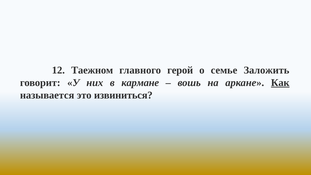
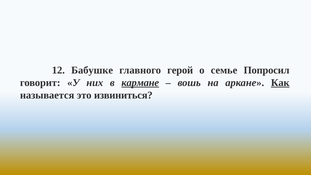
Таежном: Таежном -> Бабушке
Заложить: Заложить -> Попросил
кармане underline: none -> present
